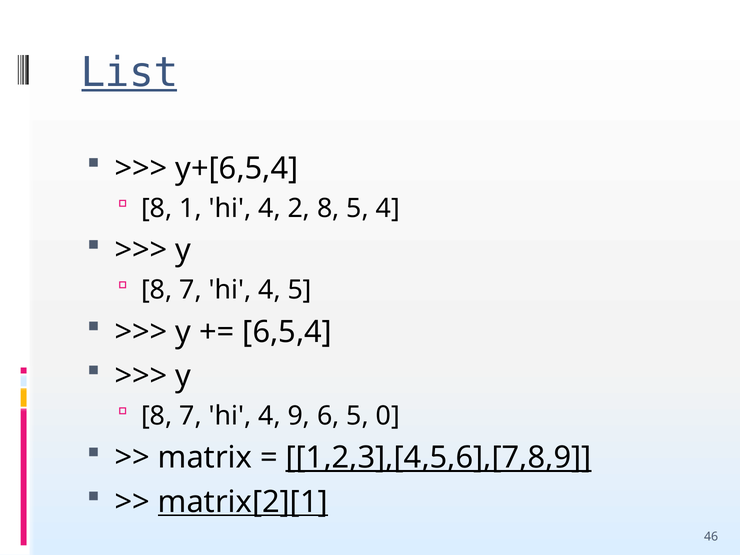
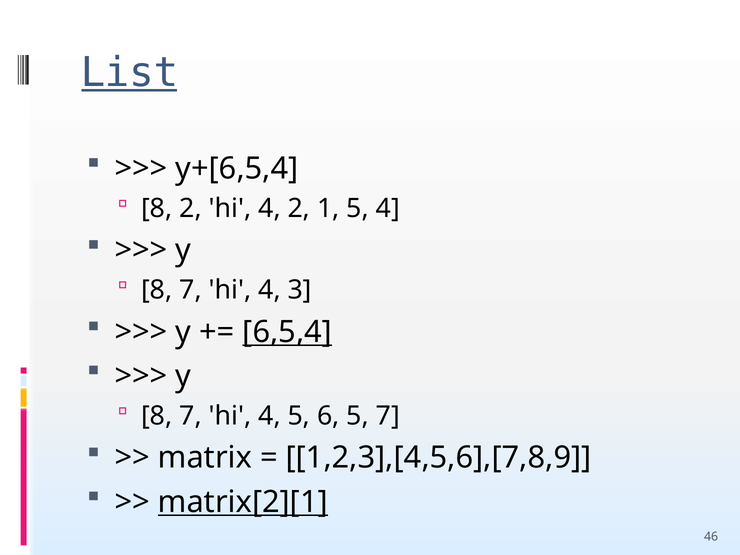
8 1: 1 -> 2
2 8: 8 -> 1
4 5: 5 -> 3
6,5,4 underline: none -> present
4 9: 9 -> 5
5 0: 0 -> 7
1,2,3],[4,5,6],[7,8,9 underline: present -> none
